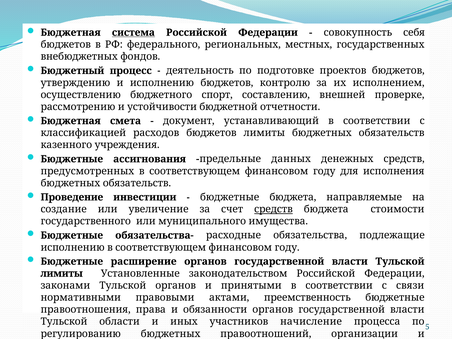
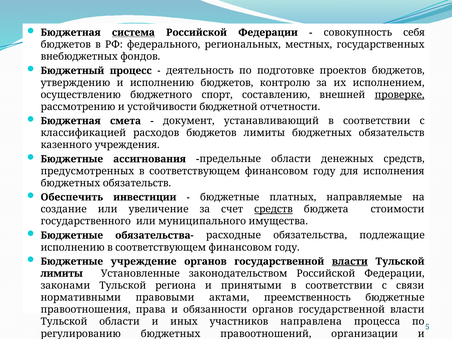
проверке underline: none -> present
предельные данных: данных -> области
Проведение: Проведение -> Обеспечить
бюджетные бюджета: бюджета -> платных
расширение: расширение -> учреждение
власти at (350, 261) underline: none -> present
Тульской органов: органов -> региона
начисление: начисление -> направлена
